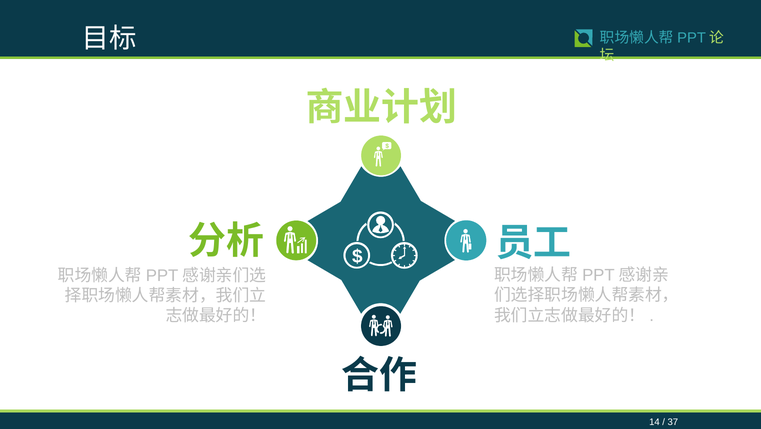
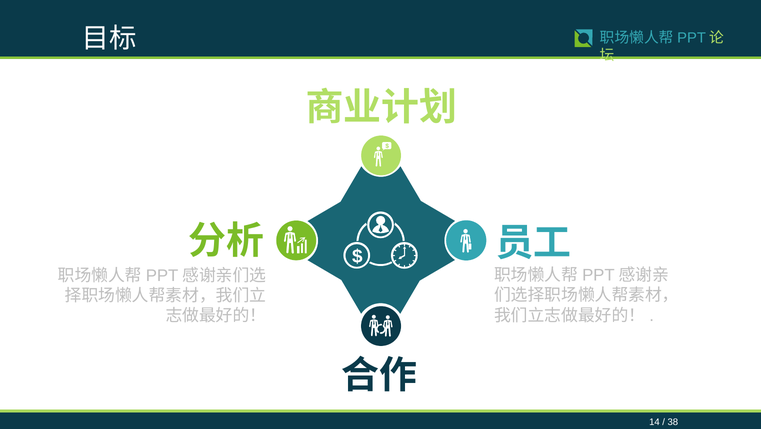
37: 37 -> 38
